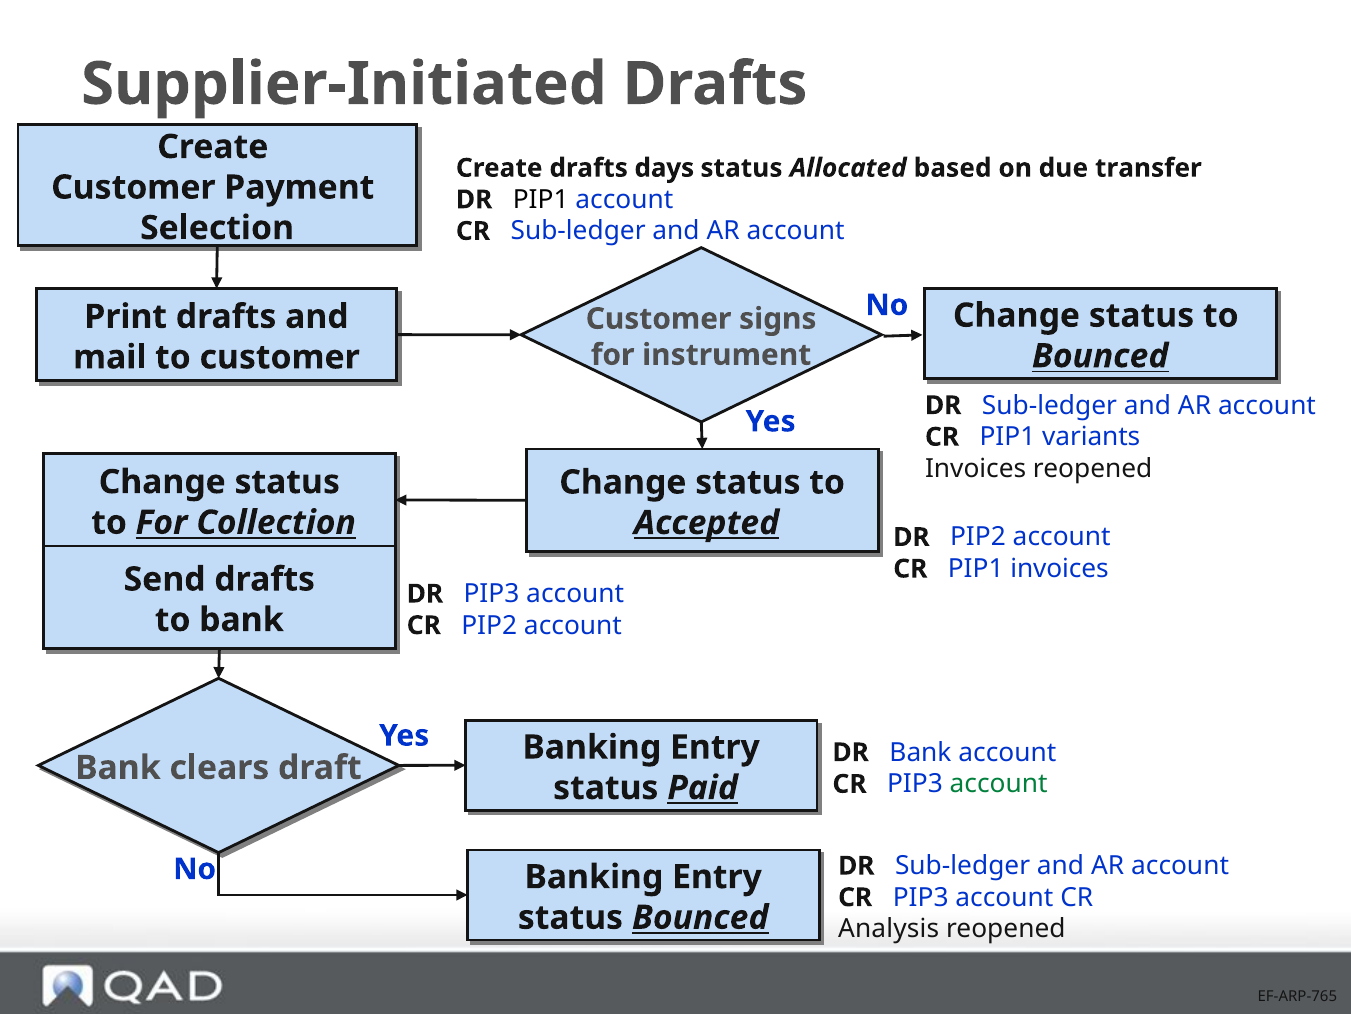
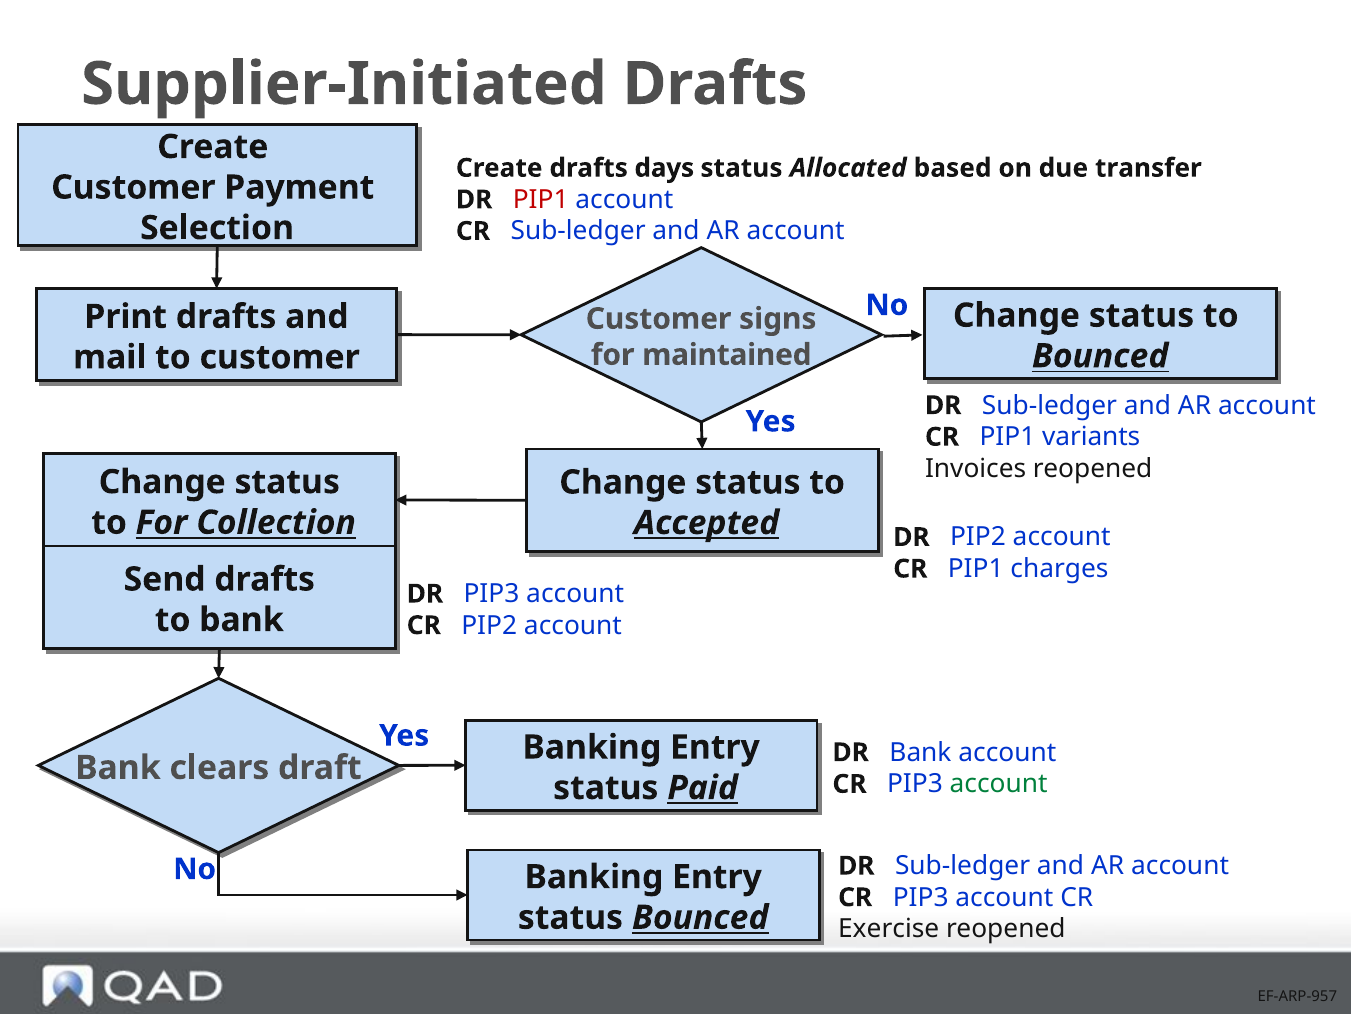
PIP1 at (541, 199) colour: black -> red
instrument: instrument -> maintained
PIP1 invoices: invoices -> charges
Analysis: Analysis -> Exercise
EF-ARP-765: EF-ARP-765 -> EF-ARP-957
